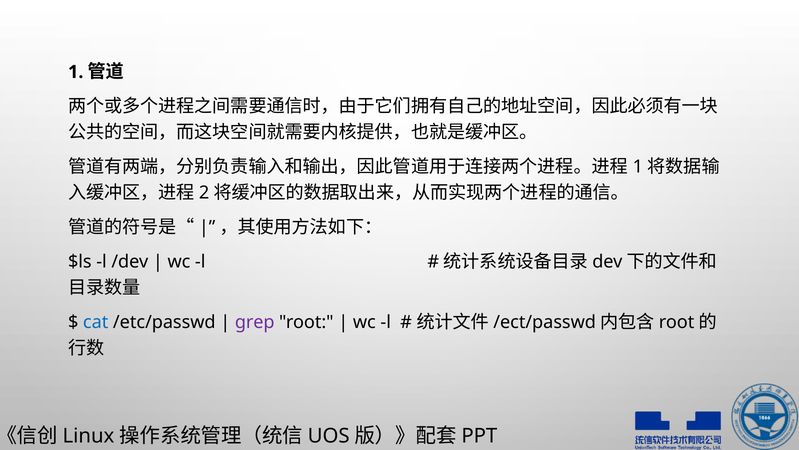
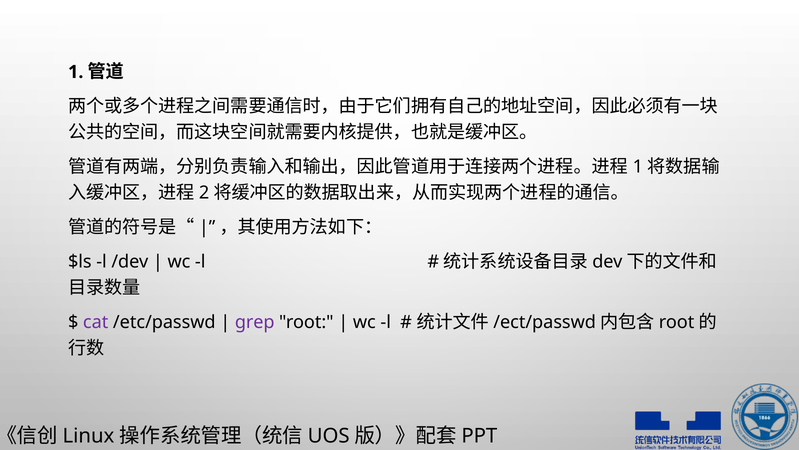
cat colour: blue -> purple
